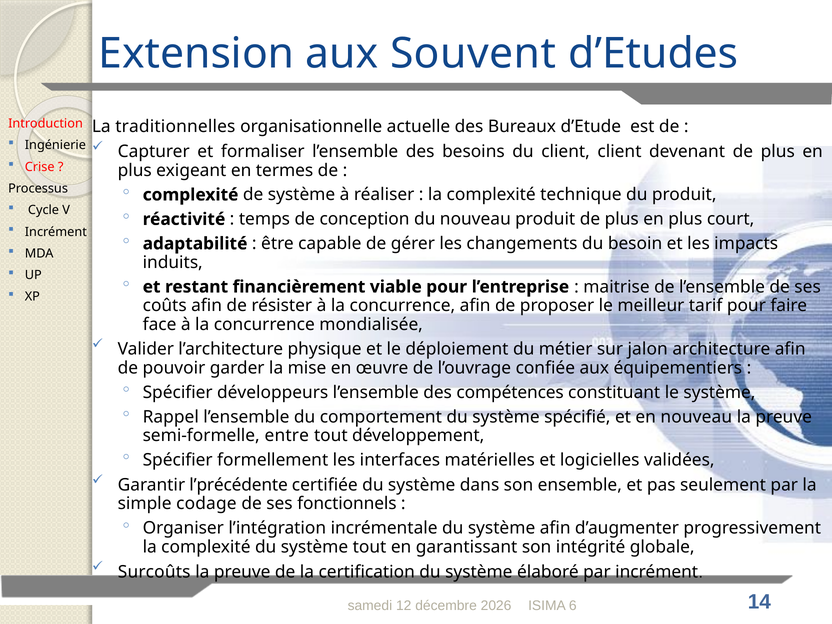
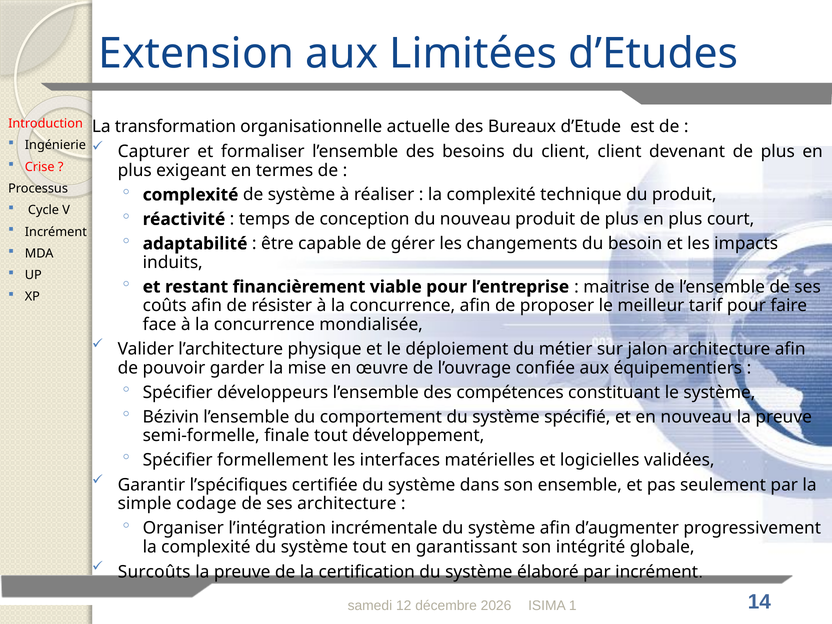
Souvent: Souvent -> Limitées
traditionnelles: traditionnelles -> transformation
Rappel: Rappel -> Bézivin
entre: entre -> finale
l’précédente: l’précédente -> l’spécifiques
ses fonctionnels: fonctionnels -> architecture
6: 6 -> 1
